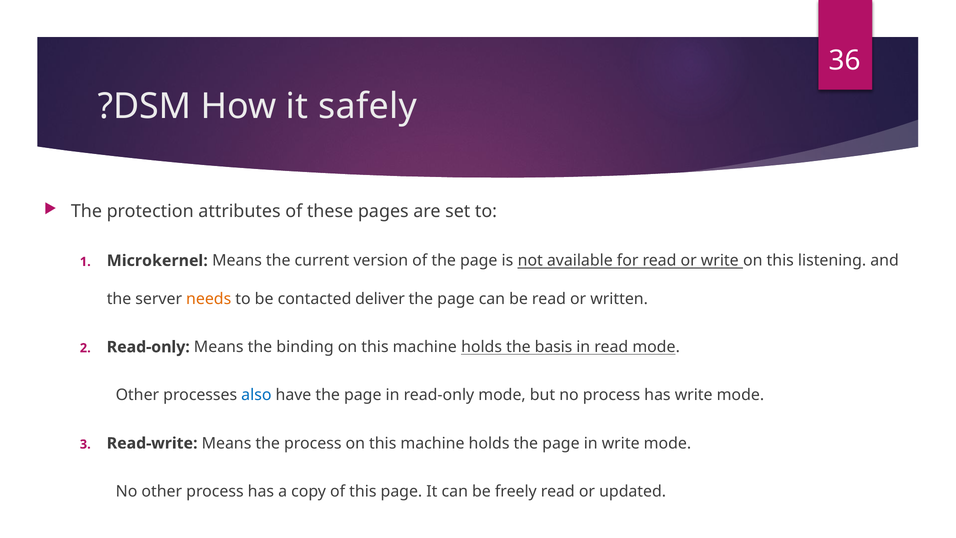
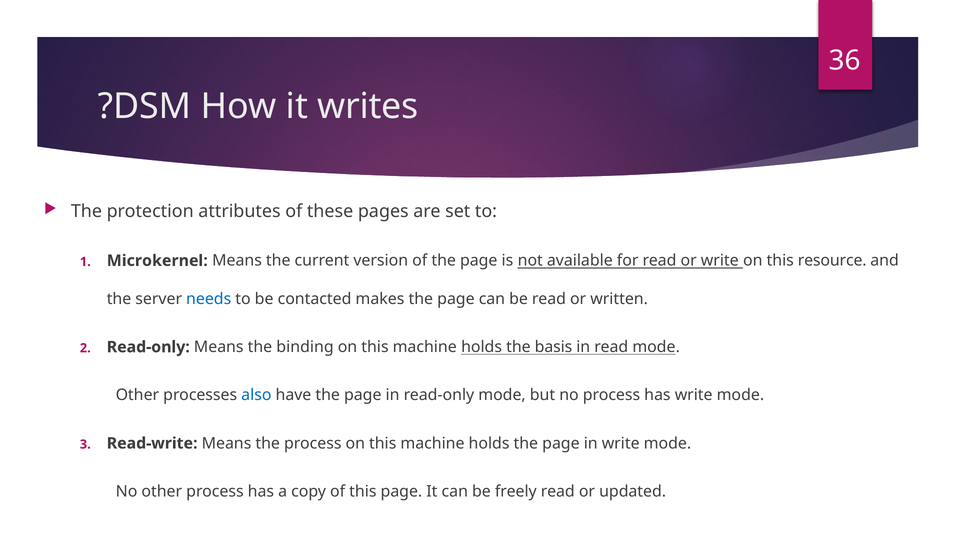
safely: safely -> writes
listening: listening -> resource
needs colour: orange -> blue
deliver: deliver -> makes
